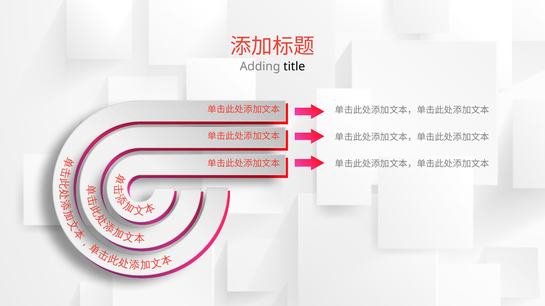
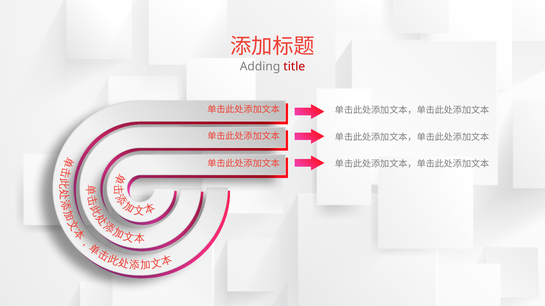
title colour: black -> red
